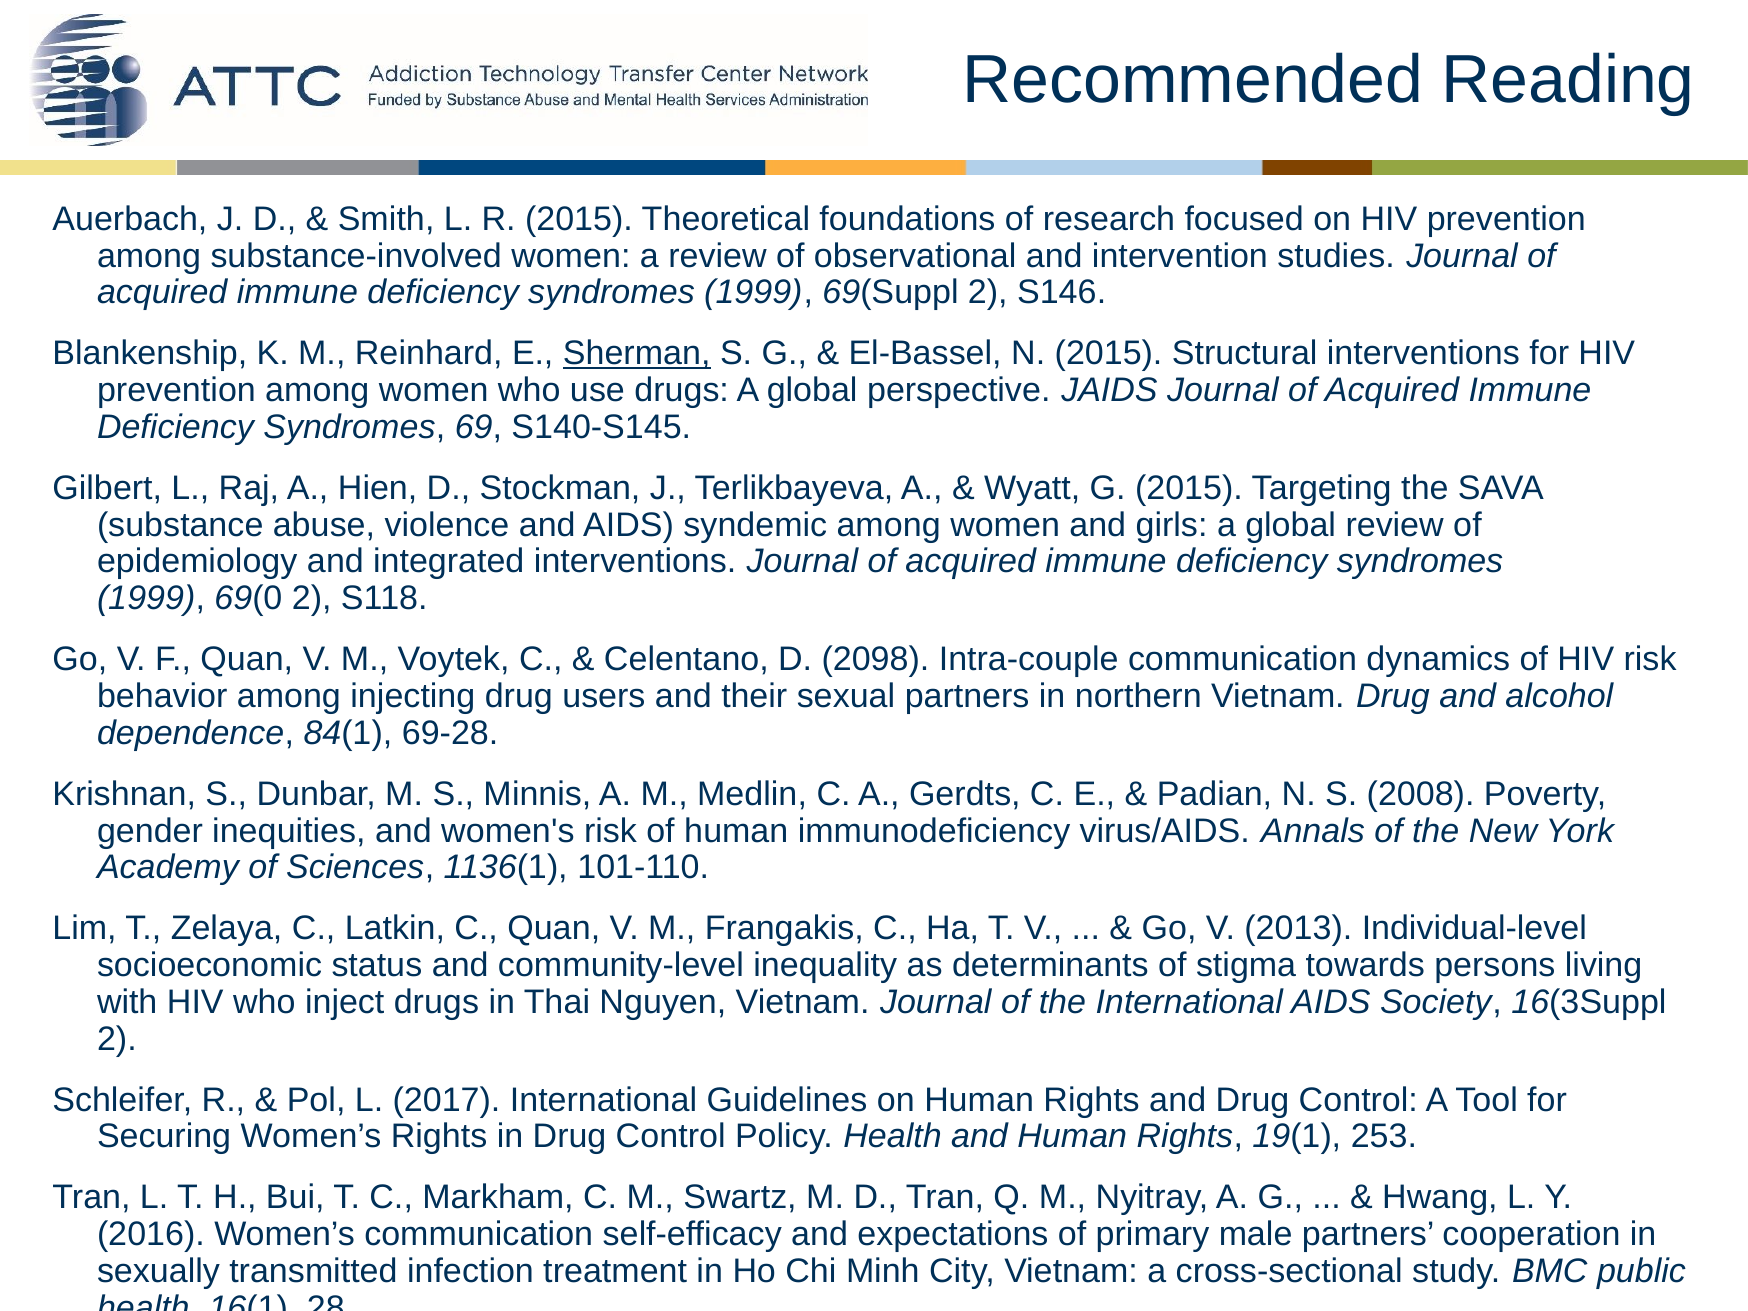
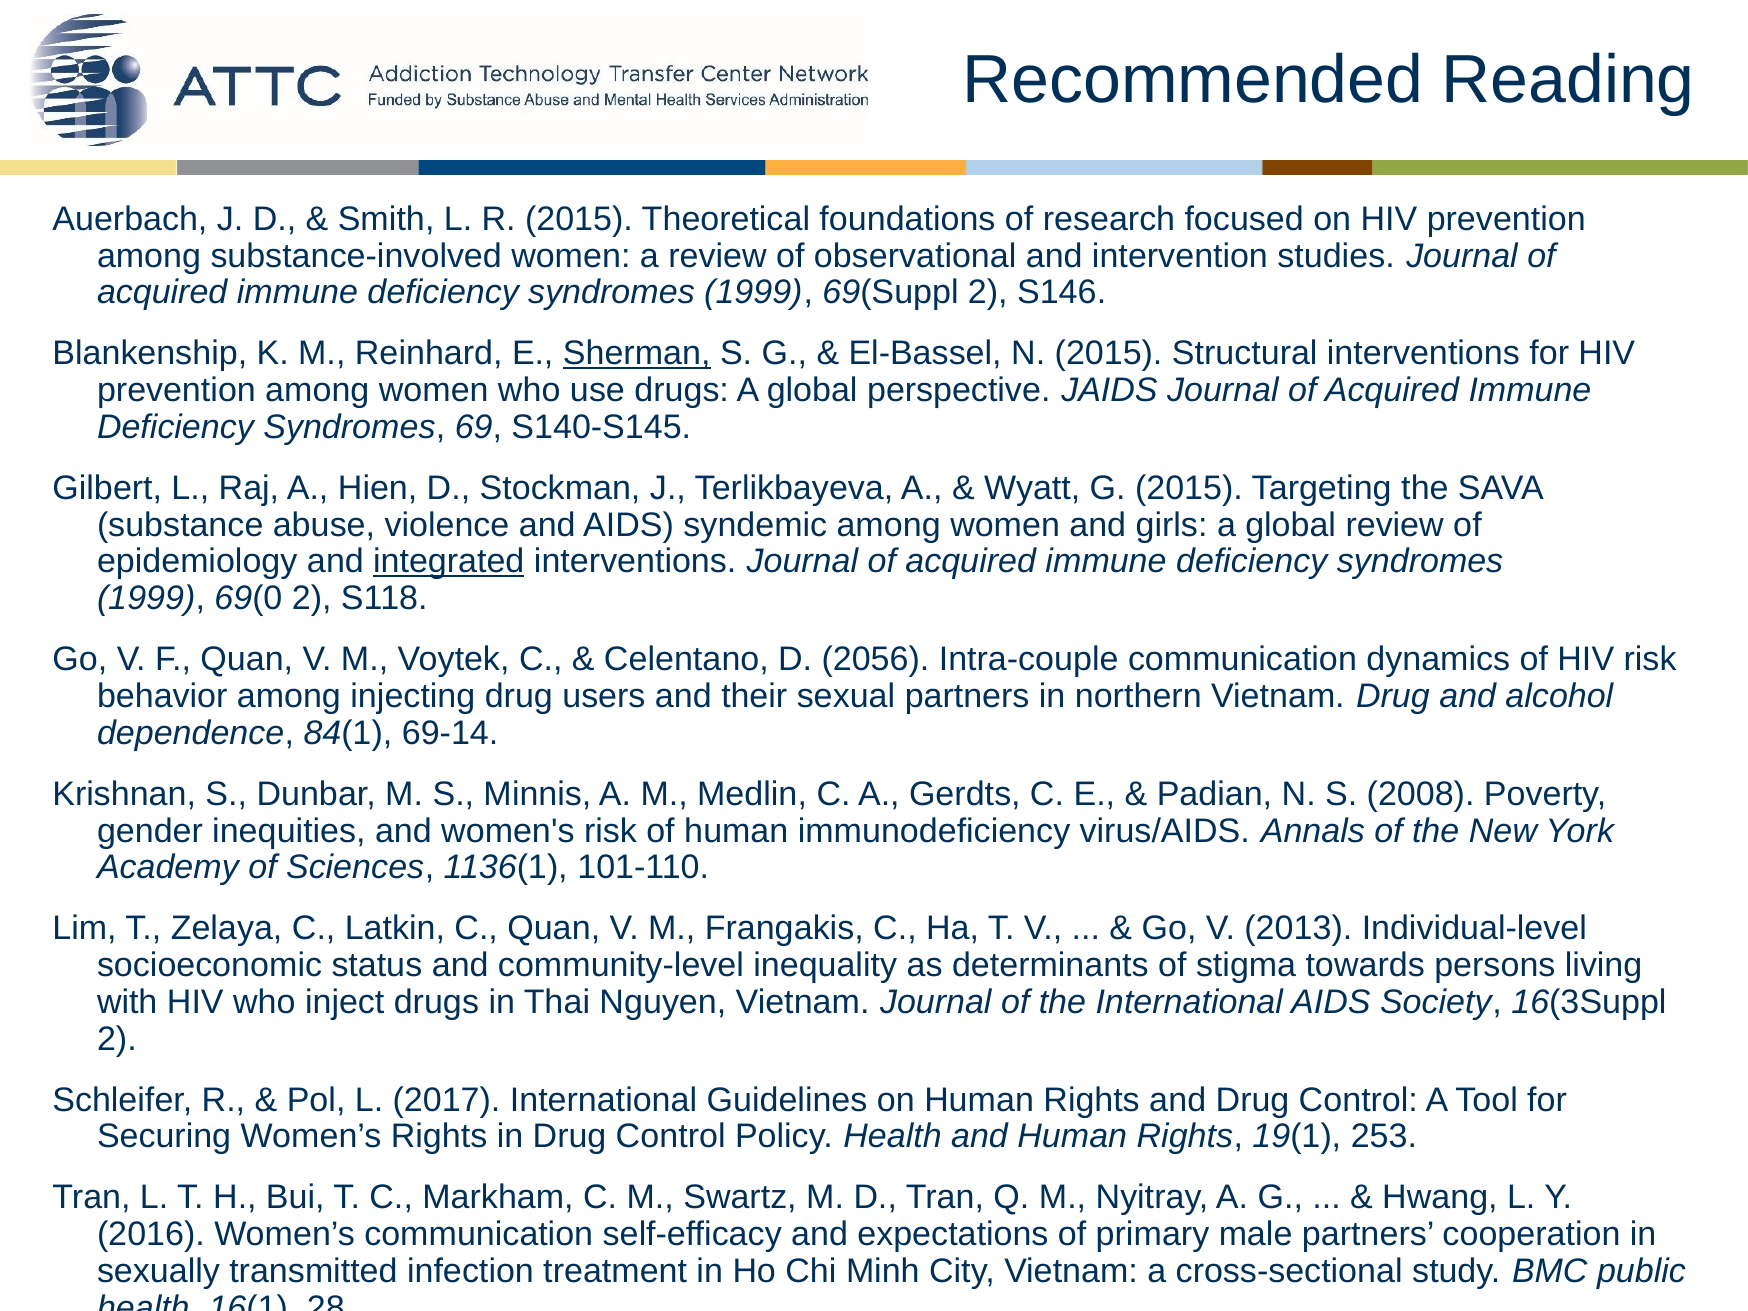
integrated underline: none -> present
2098: 2098 -> 2056
69-28: 69-28 -> 69-14
